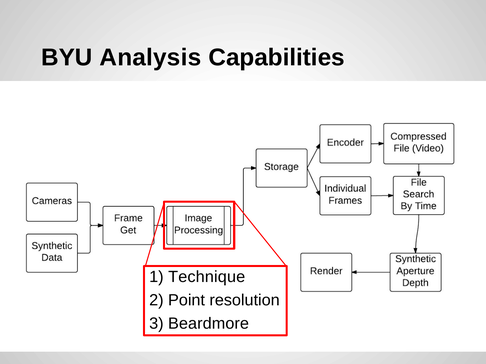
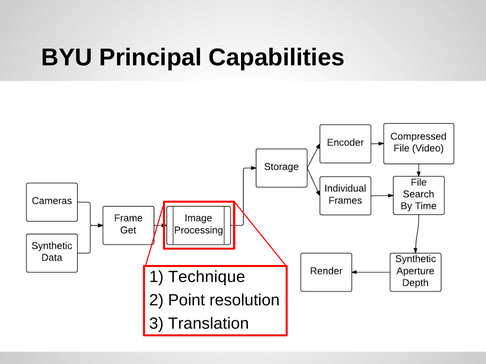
Analysis: Analysis -> Principal
Beardmore: Beardmore -> Translation
